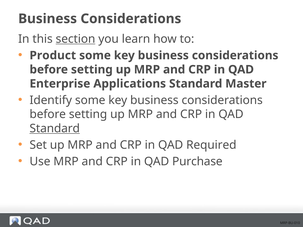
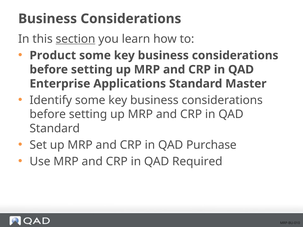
Standard at (55, 129) underline: present -> none
Required: Required -> Purchase
Purchase: Purchase -> Required
